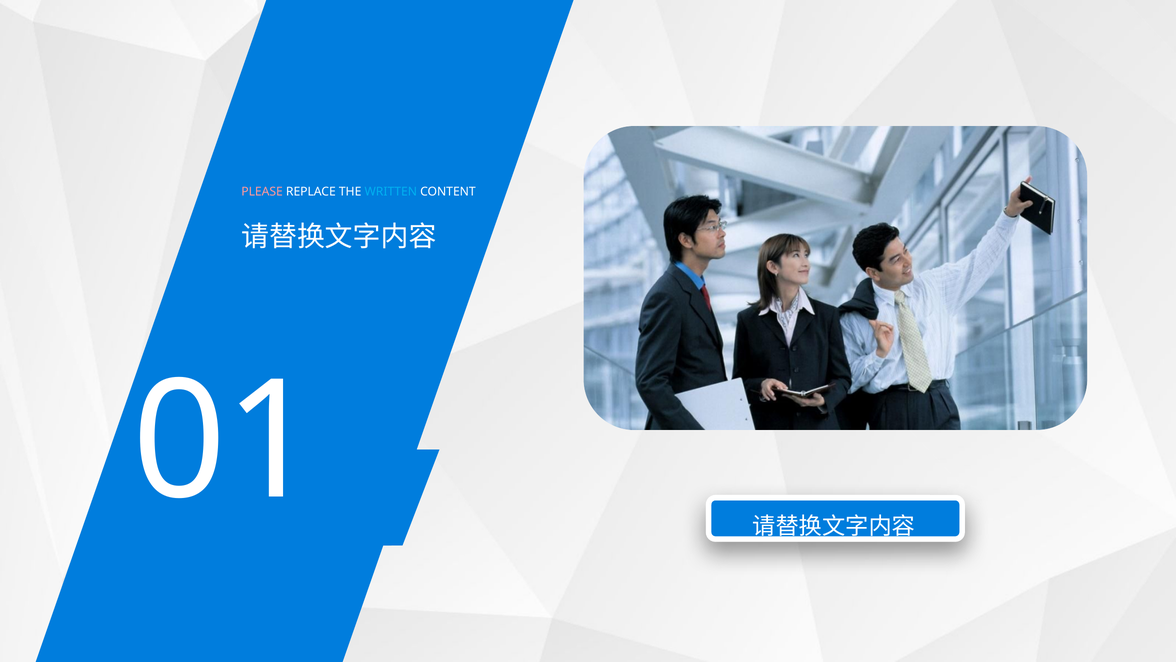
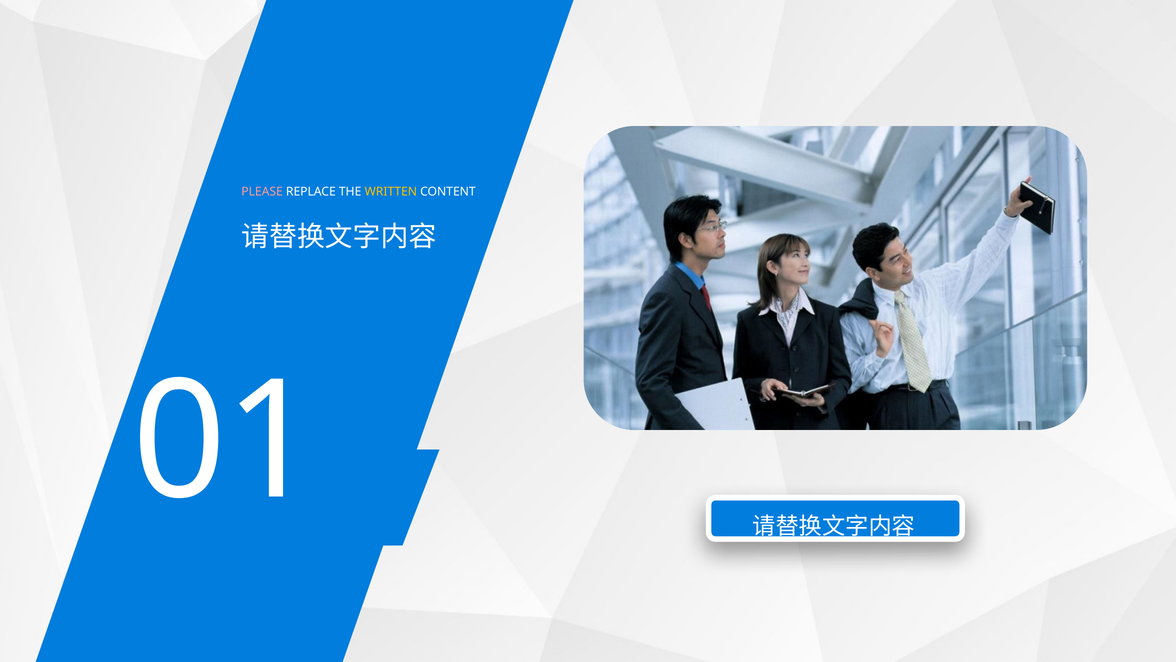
WRITTEN colour: light blue -> yellow
